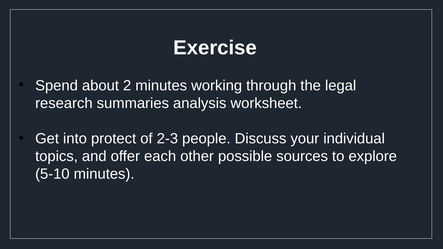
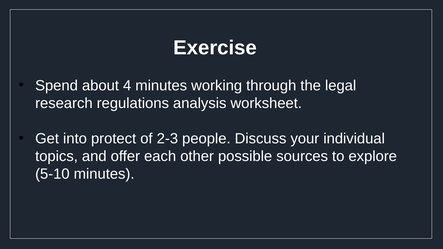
2: 2 -> 4
summaries: summaries -> regulations
